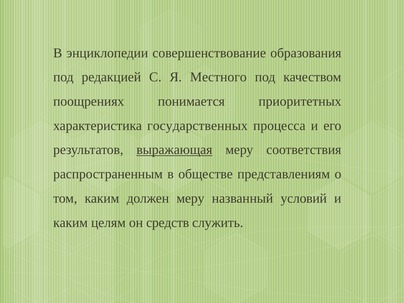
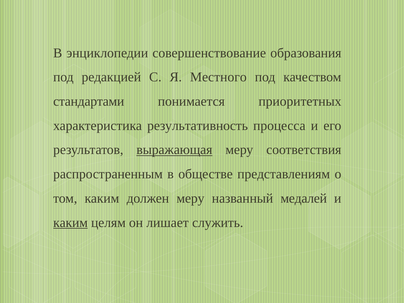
поощрениях: поощрениях -> стандартами
государственных: государственных -> результативность
условий: условий -> медалей
каким at (70, 223) underline: none -> present
средств: средств -> лишает
